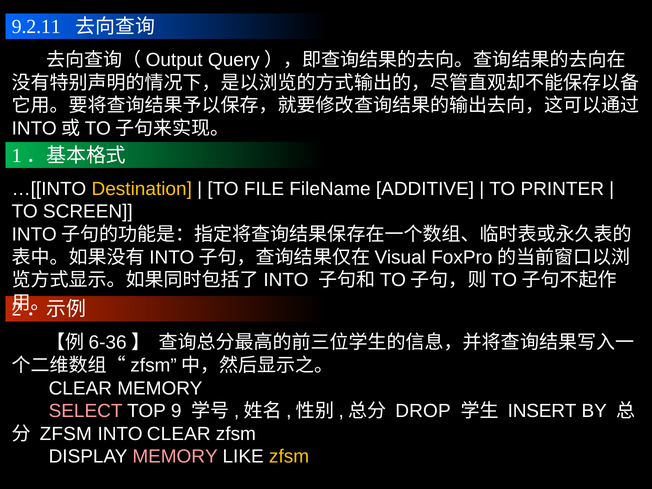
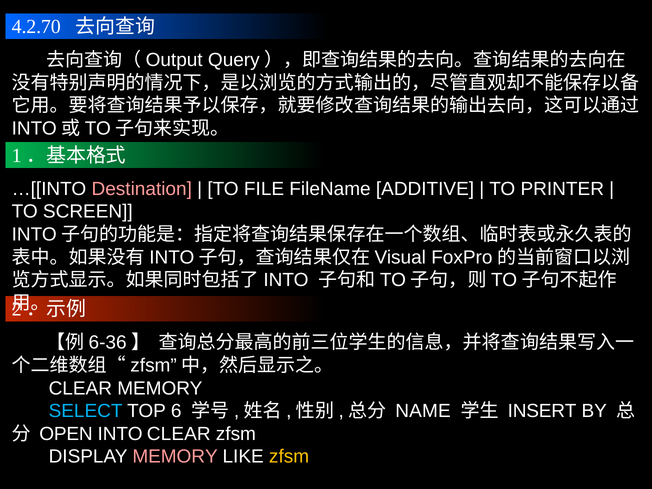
9.2.11: 9.2.11 -> 4.2.70
Destination colour: yellow -> pink
SELECT colour: pink -> light blue
9: 9 -> 6
DROP: DROP -> NAME
ZFSM at (66, 434): ZFSM -> OPEN
